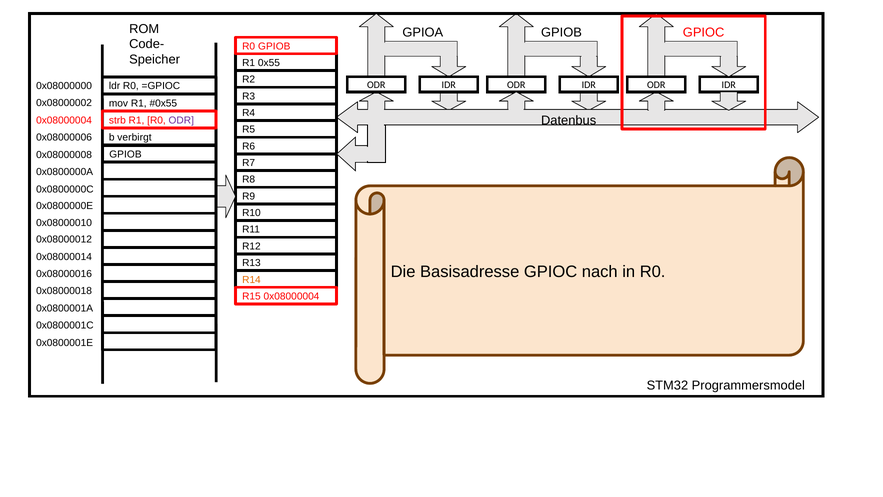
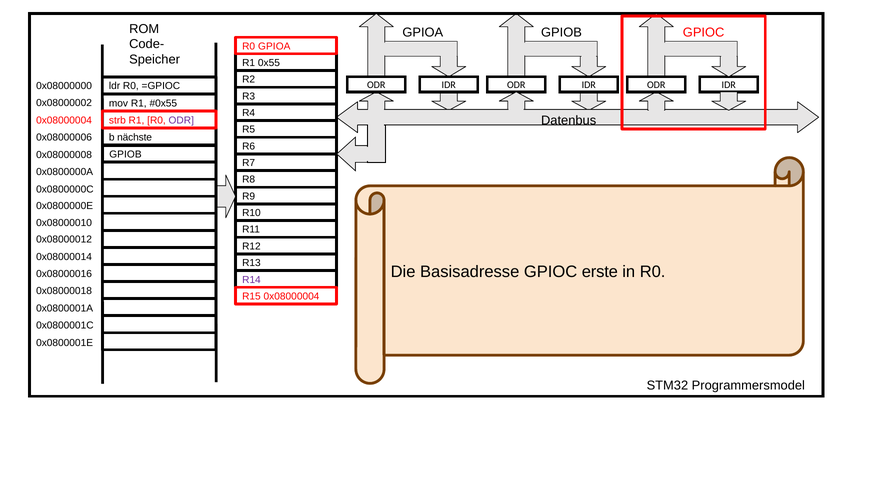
R0 GPIOB: GPIOB -> GPIOA
verbirgt: verbirgt -> nächste
nach: nach -> erste
R14 colour: orange -> purple
